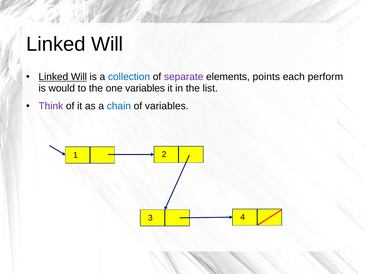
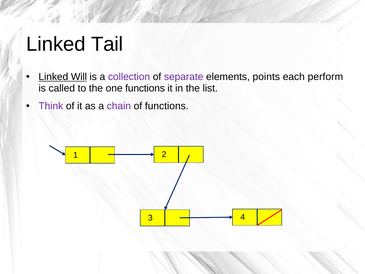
Will at (107, 44): Will -> Tail
collection colour: blue -> purple
would: would -> called
one variables: variables -> functions
chain colour: blue -> purple
of variables: variables -> functions
